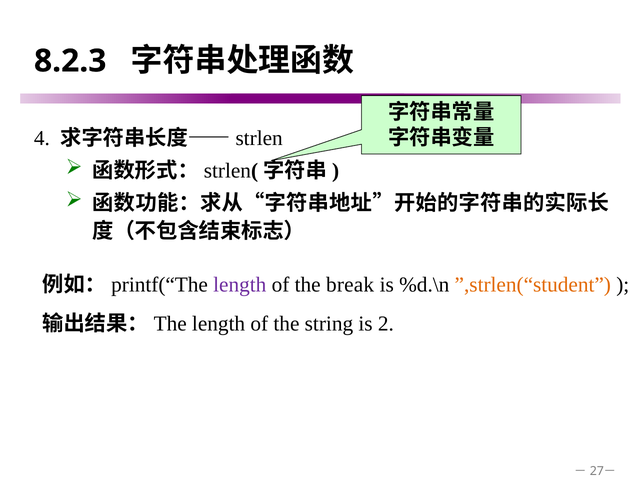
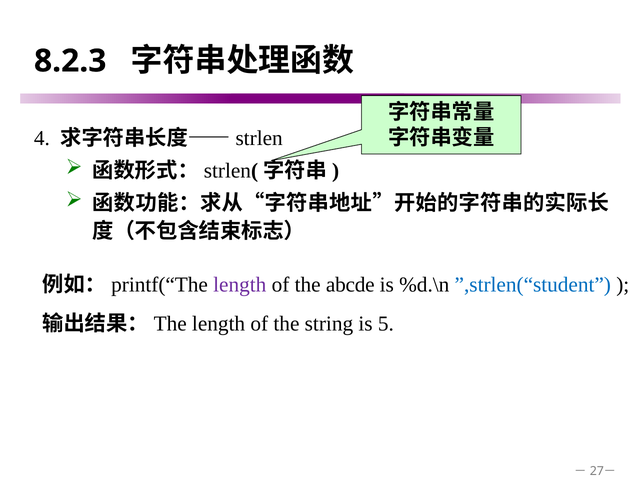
break: break -> abcde
”,strlen(“student colour: orange -> blue
2: 2 -> 5
